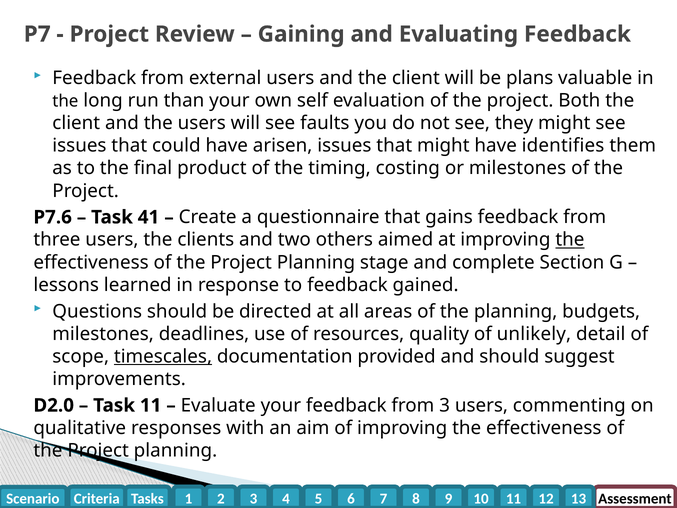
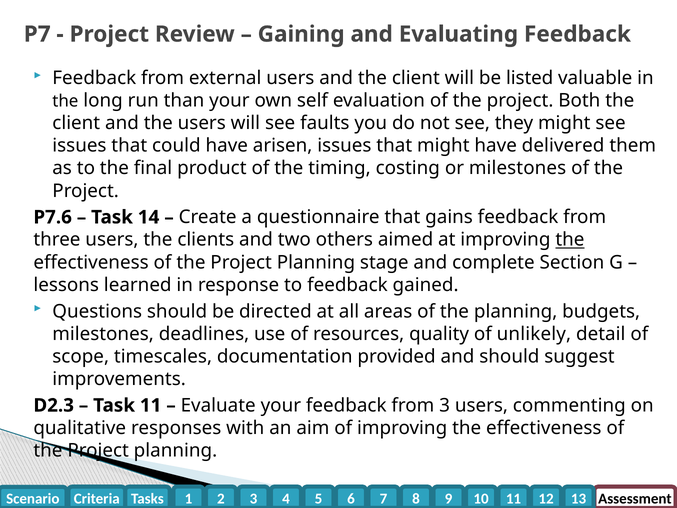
plans: plans -> listed
identifies: identifies -> delivered
41: 41 -> 14
timescales underline: present -> none
D2.0: D2.0 -> D2.3
